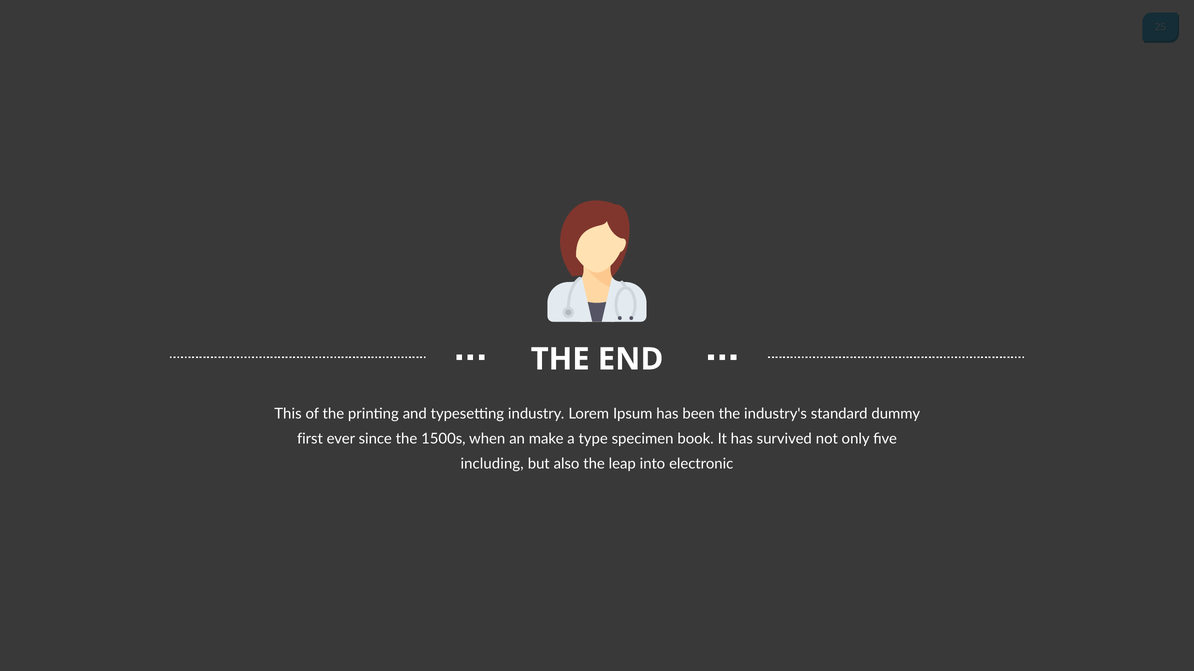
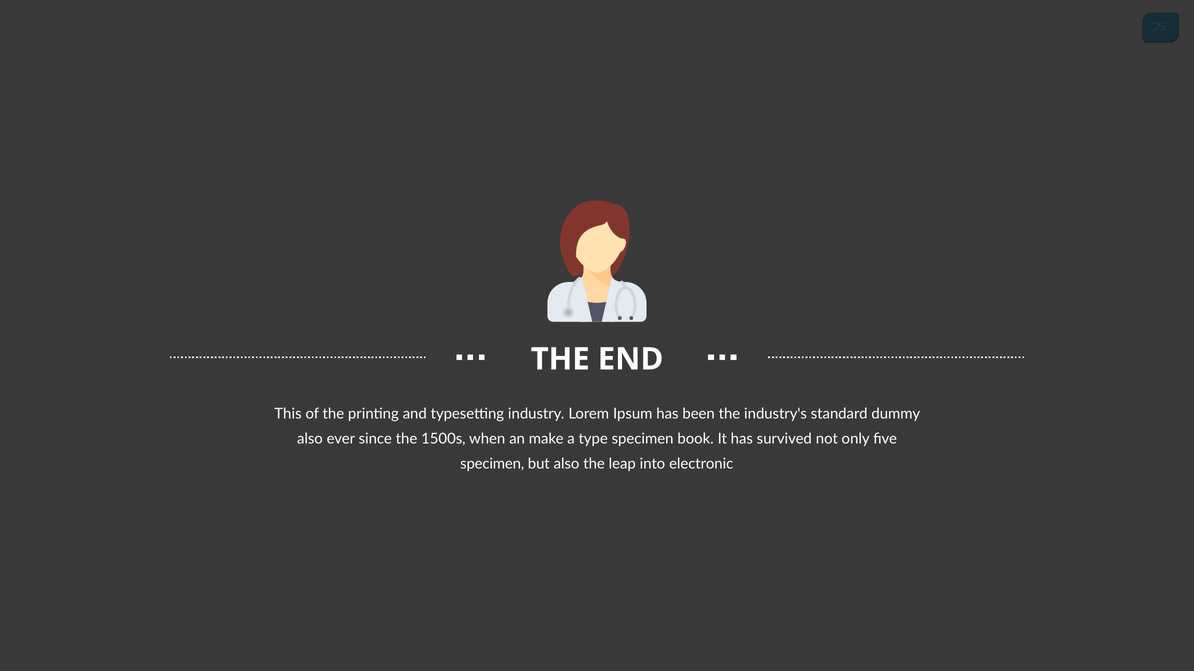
first at (310, 439): first -> also
including at (492, 464): including -> specimen
